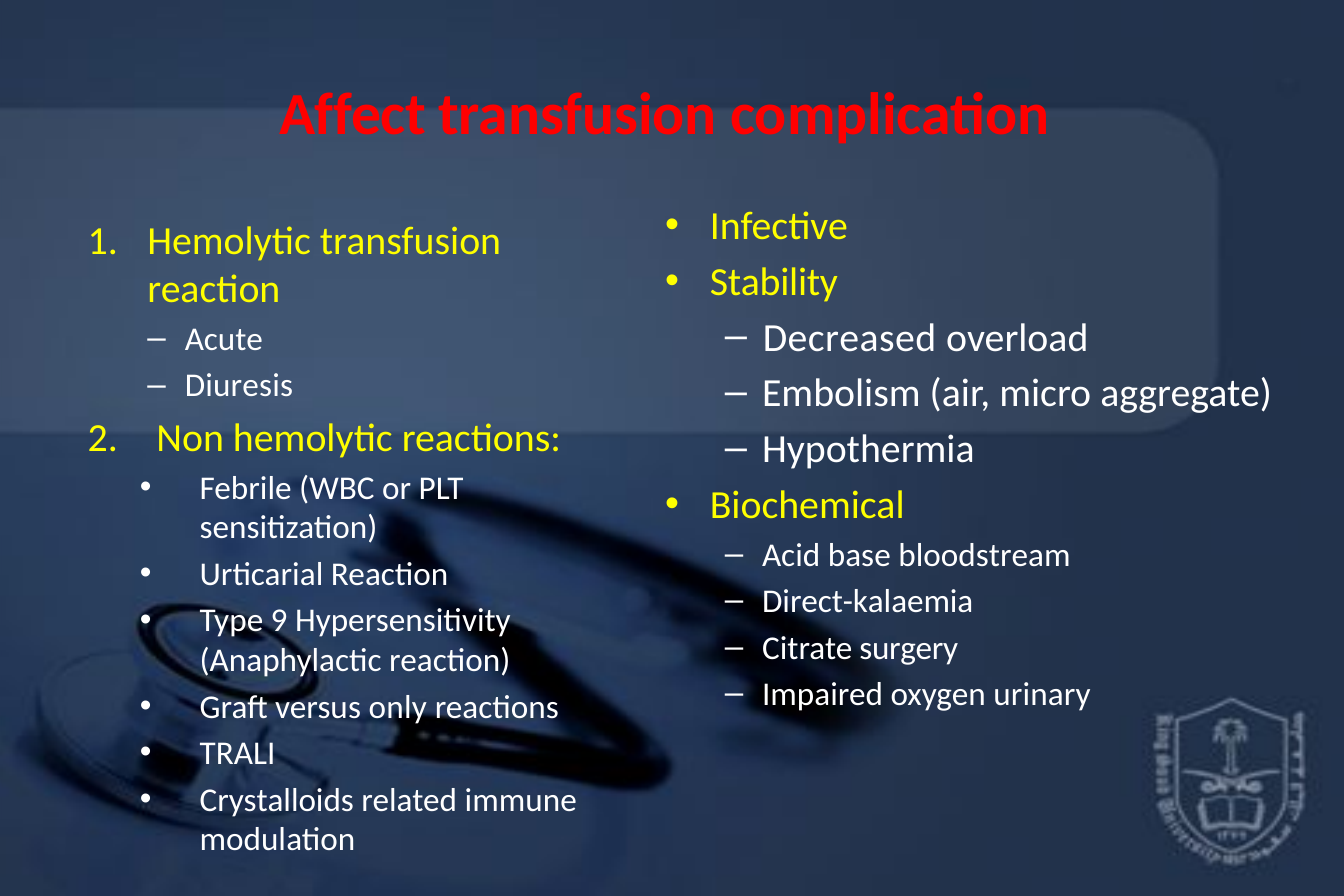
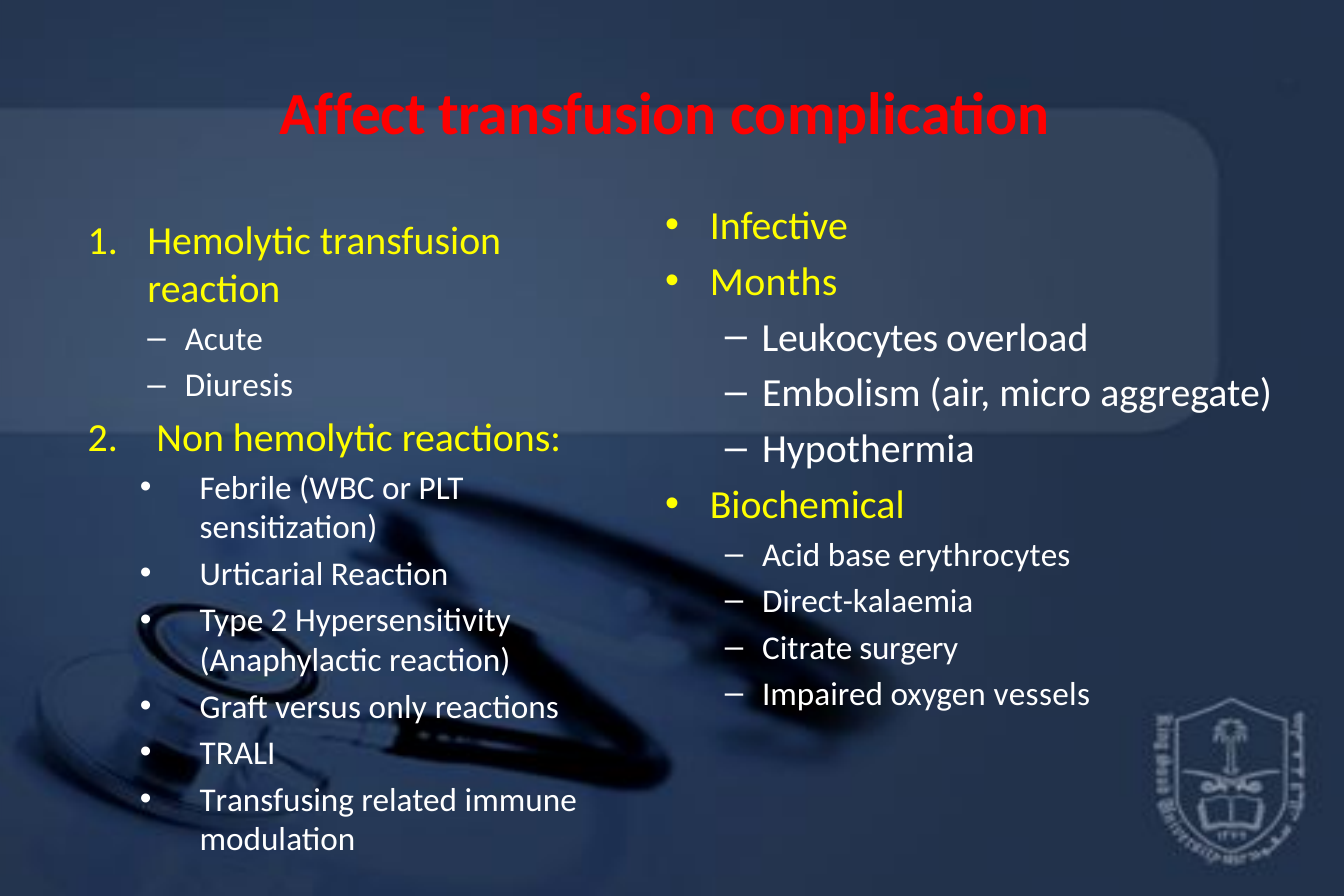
Stability: Stability -> Months
Decreased: Decreased -> Leukocytes
bloodstream: bloodstream -> erythrocytes
Type 9: 9 -> 2
urinary: urinary -> vessels
Crystalloids: Crystalloids -> Transfusing
